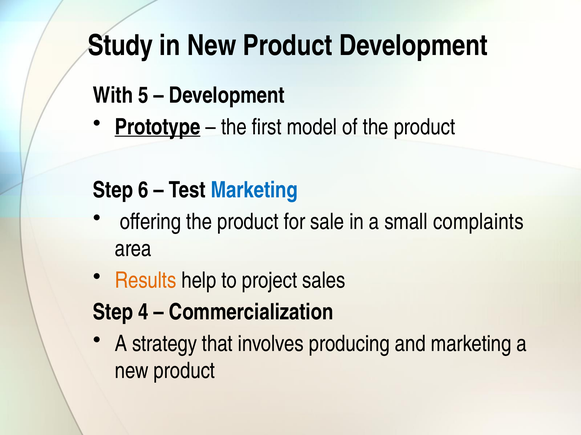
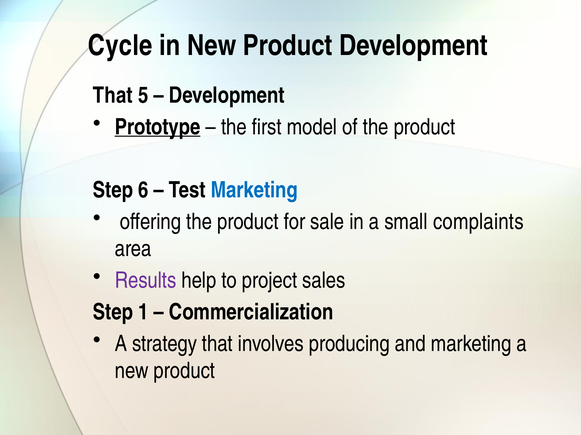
Study: Study -> Cycle
With at (113, 96): With -> That
Results colour: orange -> purple
4: 4 -> 1
